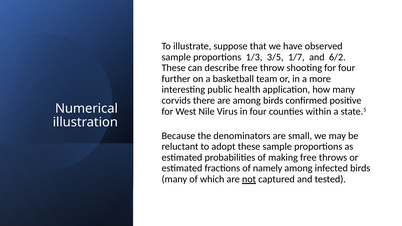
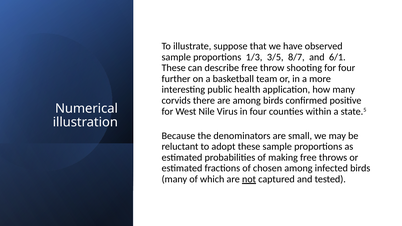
1/7: 1/7 -> 8/7
6/2: 6/2 -> 6/1
namely: namely -> chosen
